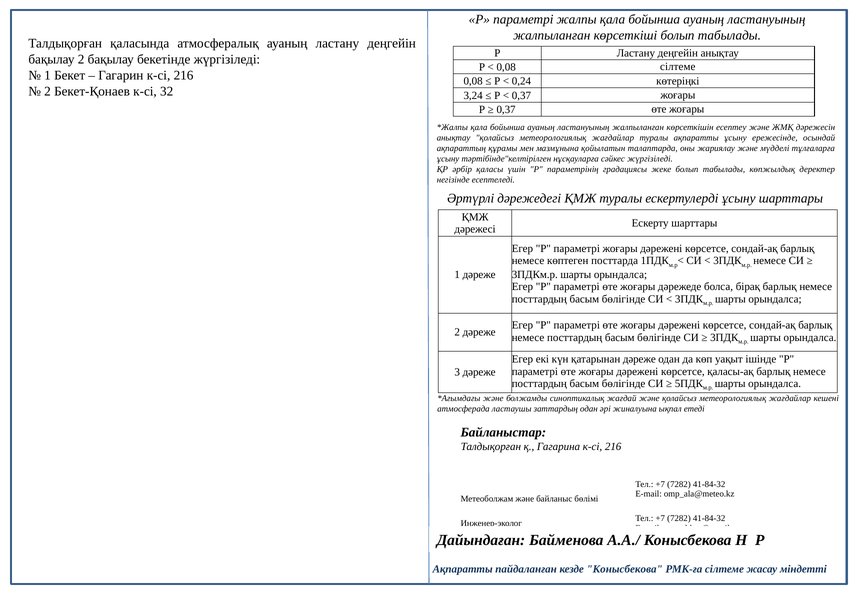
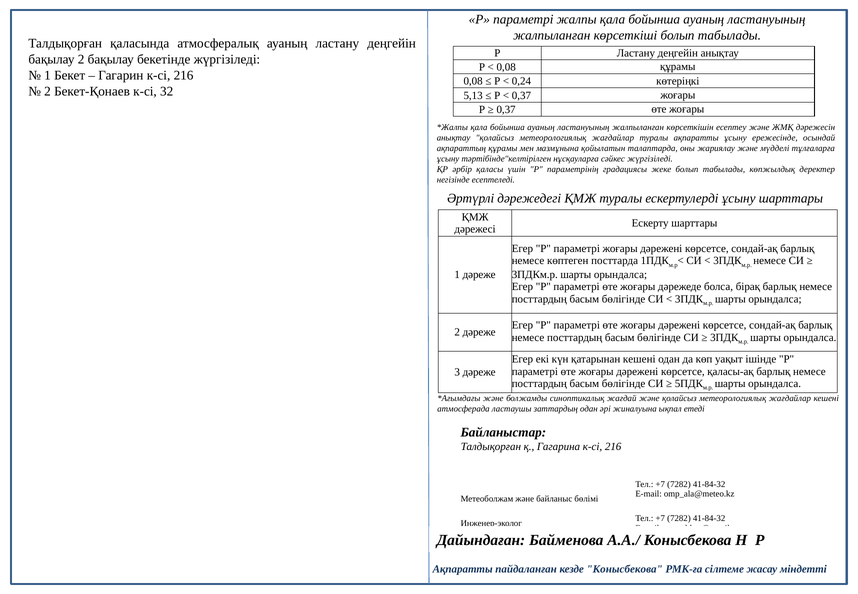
0,08 сілтеме: сілтеме -> құрамы
3,24: 3,24 -> 5,13
қатарынан дәреже: дәреже -> кешені
